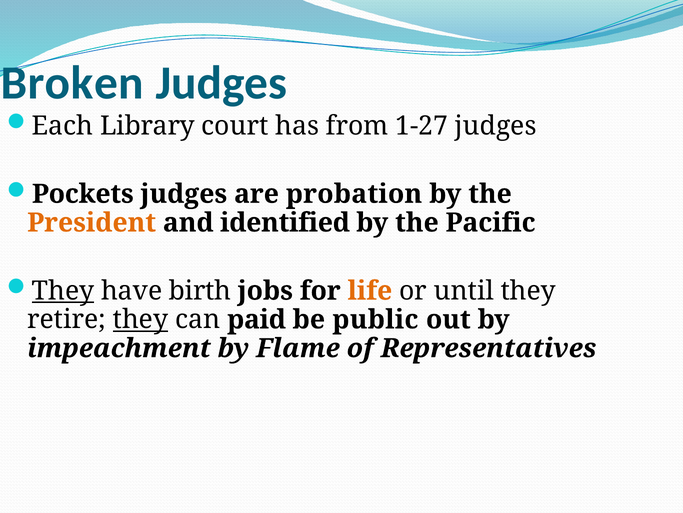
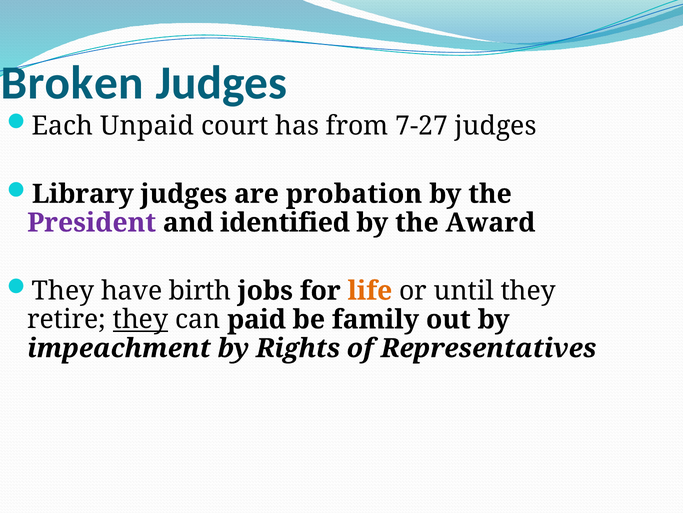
Library: Library -> Unpaid
1-27: 1-27 -> 7-27
Pockets: Pockets -> Library
President colour: orange -> purple
Pacific: Pacific -> Award
They at (63, 290) underline: present -> none
public: public -> family
Flame: Flame -> Rights
